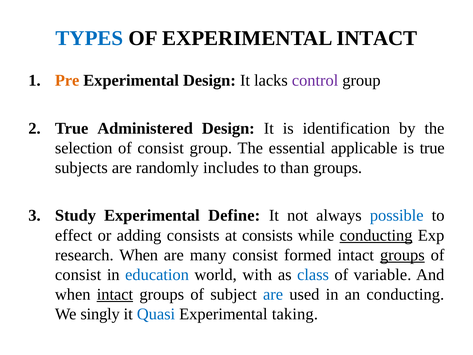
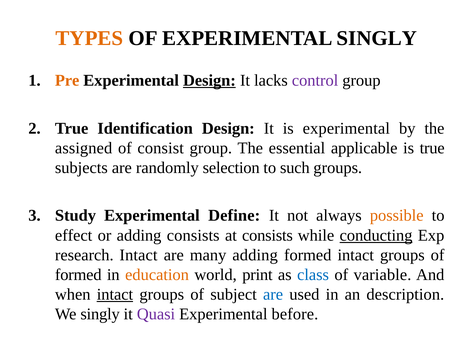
TYPES colour: blue -> orange
EXPERIMENTAL INTACT: INTACT -> SINGLY
Design at (209, 80) underline: none -> present
Administered: Administered -> Identification
is identification: identification -> experimental
selection: selection -> assigned
includes: includes -> selection
than: than -> such
possible colour: blue -> orange
research When: When -> Intact
many consist: consist -> adding
groups at (402, 255) underline: present -> none
consist at (78, 275): consist -> formed
education colour: blue -> orange
with: with -> print
an conducting: conducting -> description
Quasi colour: blue -> purple
taking: taking -> before
